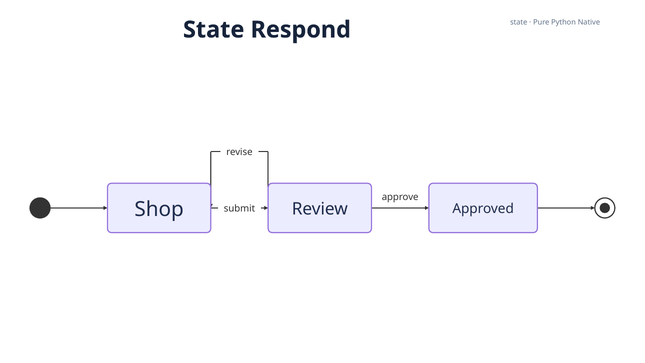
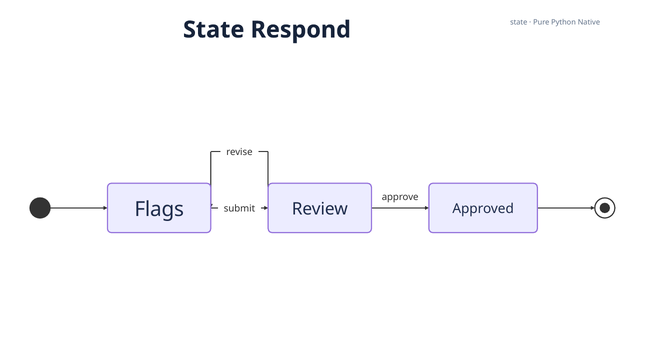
Shop: Shop -> Flags
